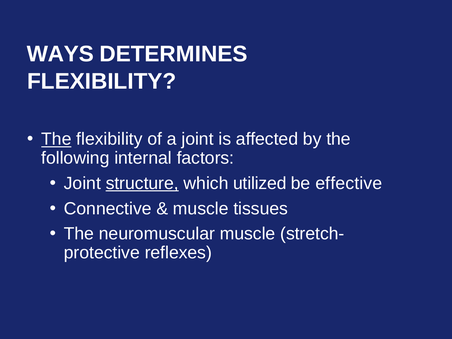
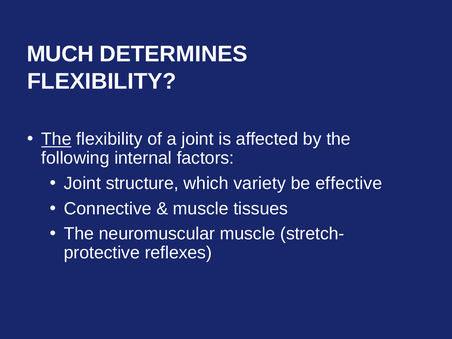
WAYS: WAYS -> MUCH
structure underline: present -> none
utilized: utilized -> variety
